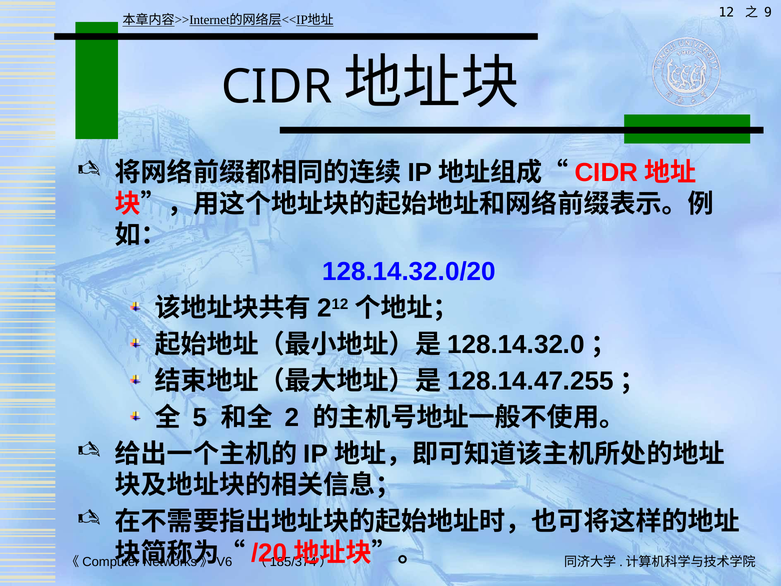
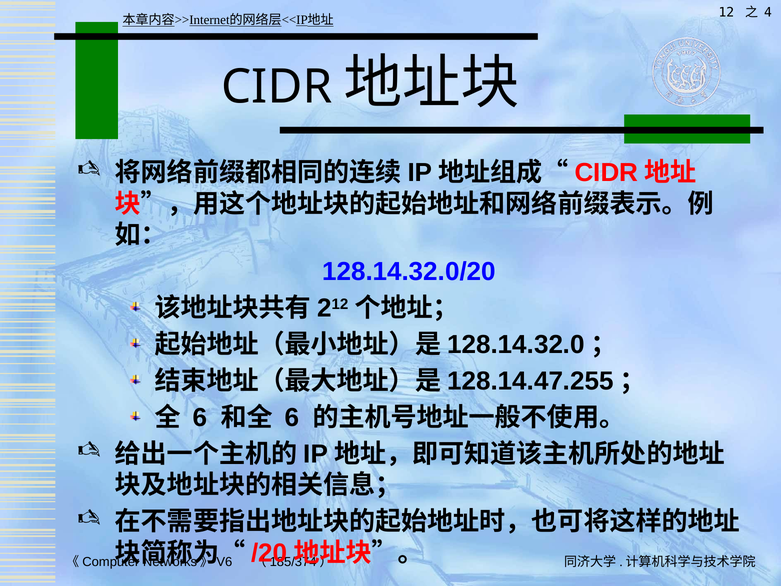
9: 9 -> 4
5 at (200, 417): 5 -> 6
2 at (292, 417): 2 -> 6
